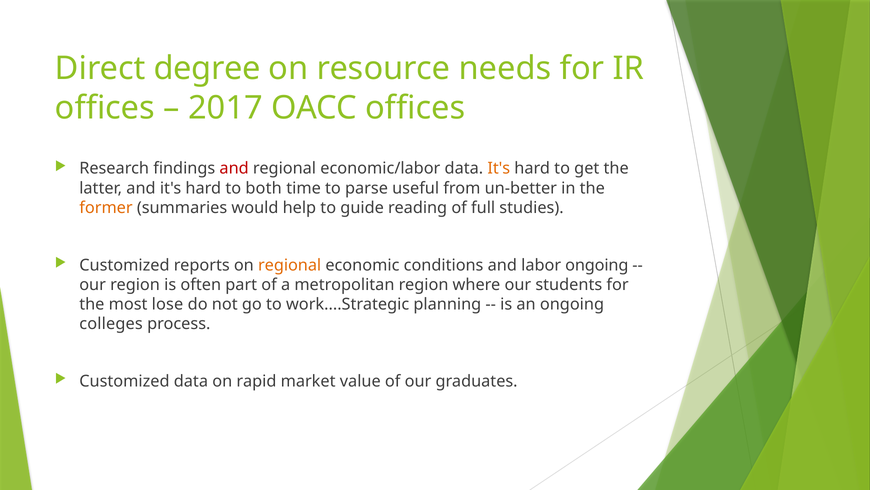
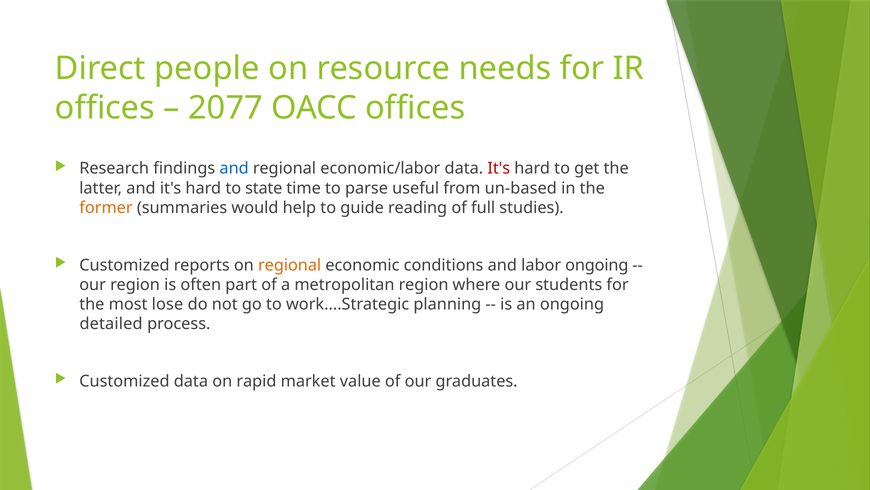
degree: degree -> people
2017: 2017 -> 2077
and at (234, 168) colour: red -> blue
It's at (499, 168) colour: orange -> red
both: both -> state
un-better: un-better -> un-based
colleges: colleges -> detailed
